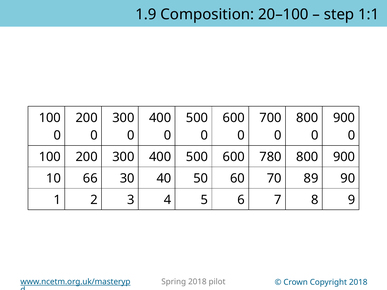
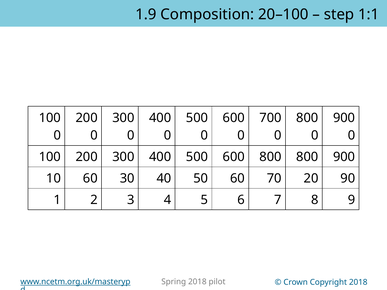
600 780: 780 -> 800
10 66: 66 -> 60
89: 89 -> 20
